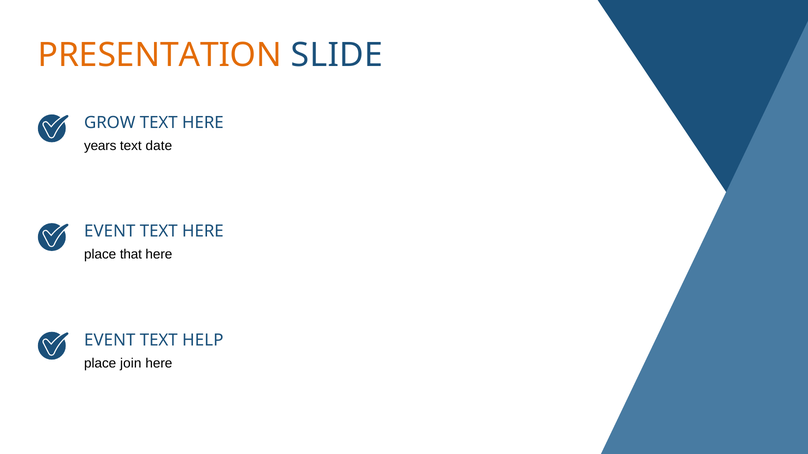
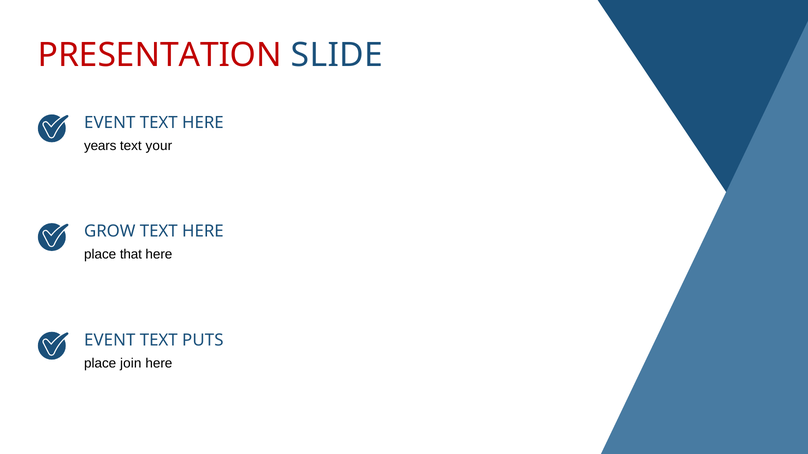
PRESENTATION colour: orange -> red
GROW at (110, 123): GROW -> EVENT
date: date -> your
EVENT at (110, 232): EVENT -> GROW
HELP: HELP -> PUTS
